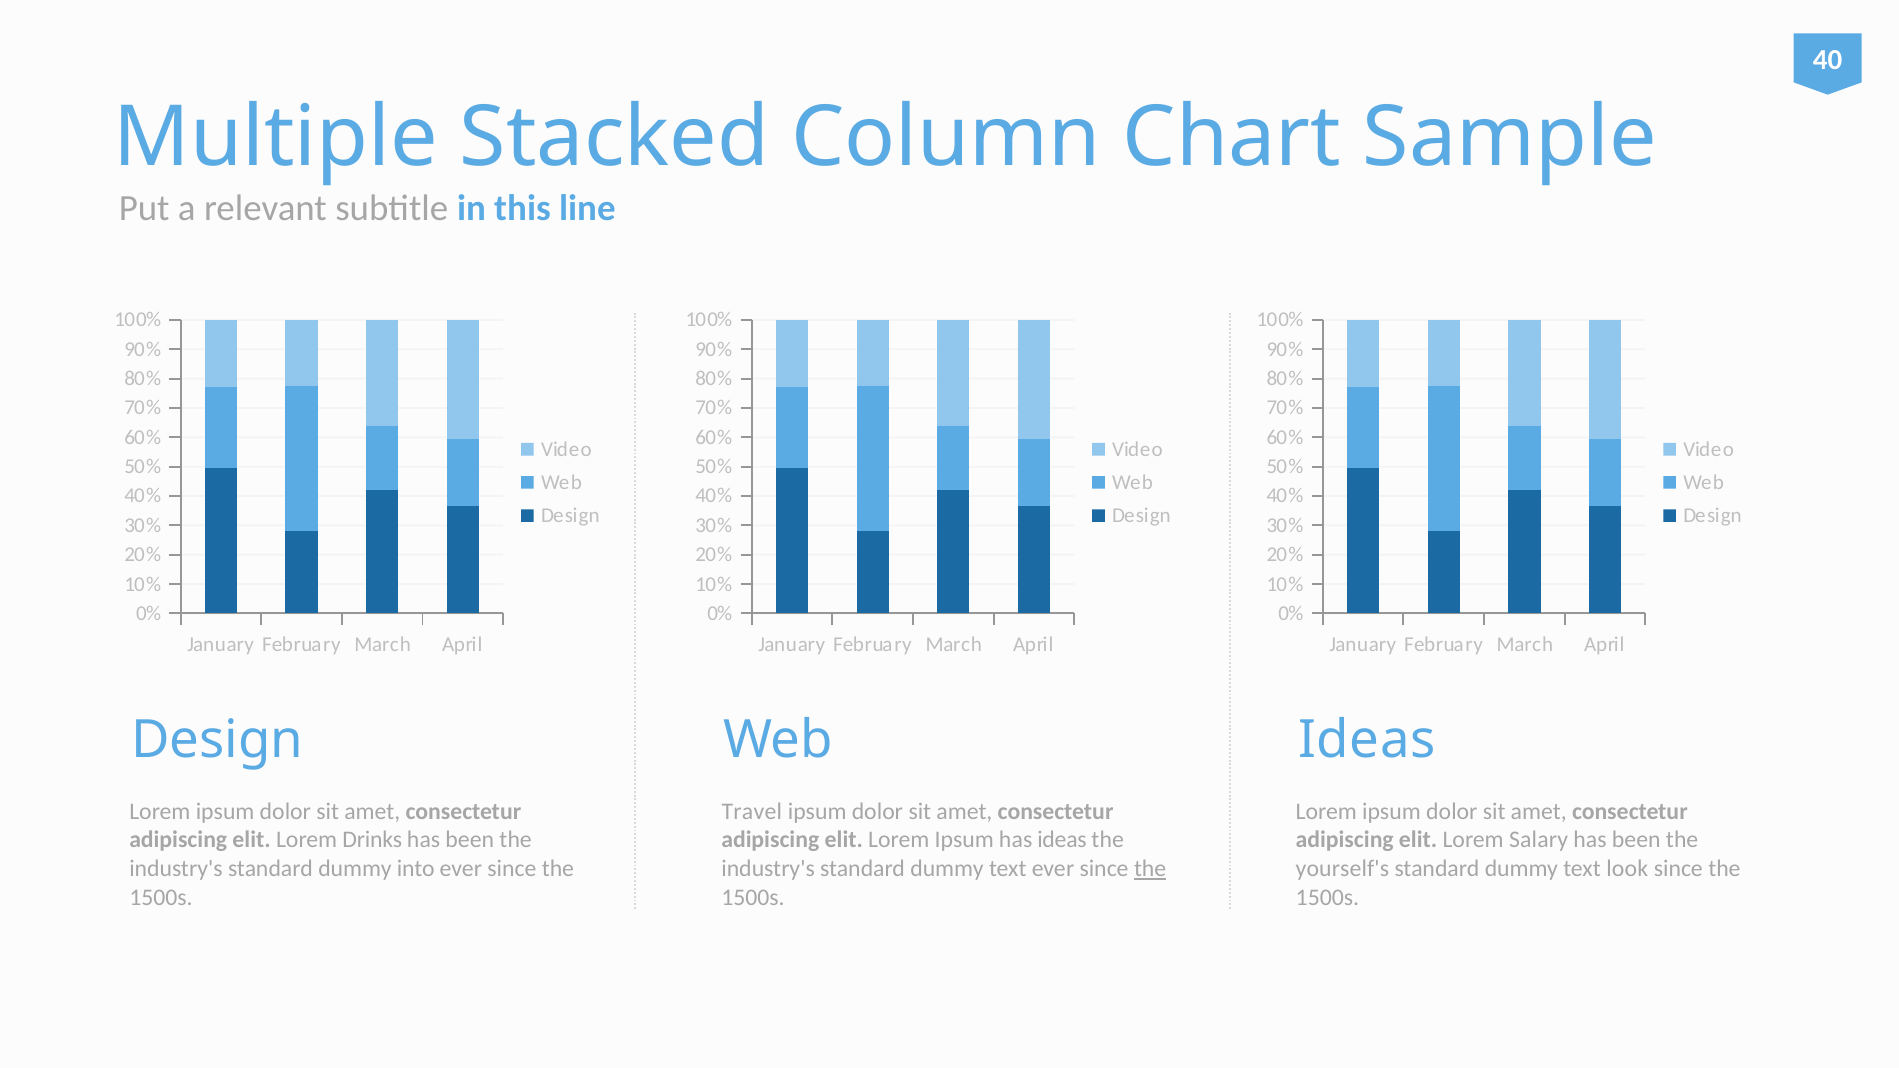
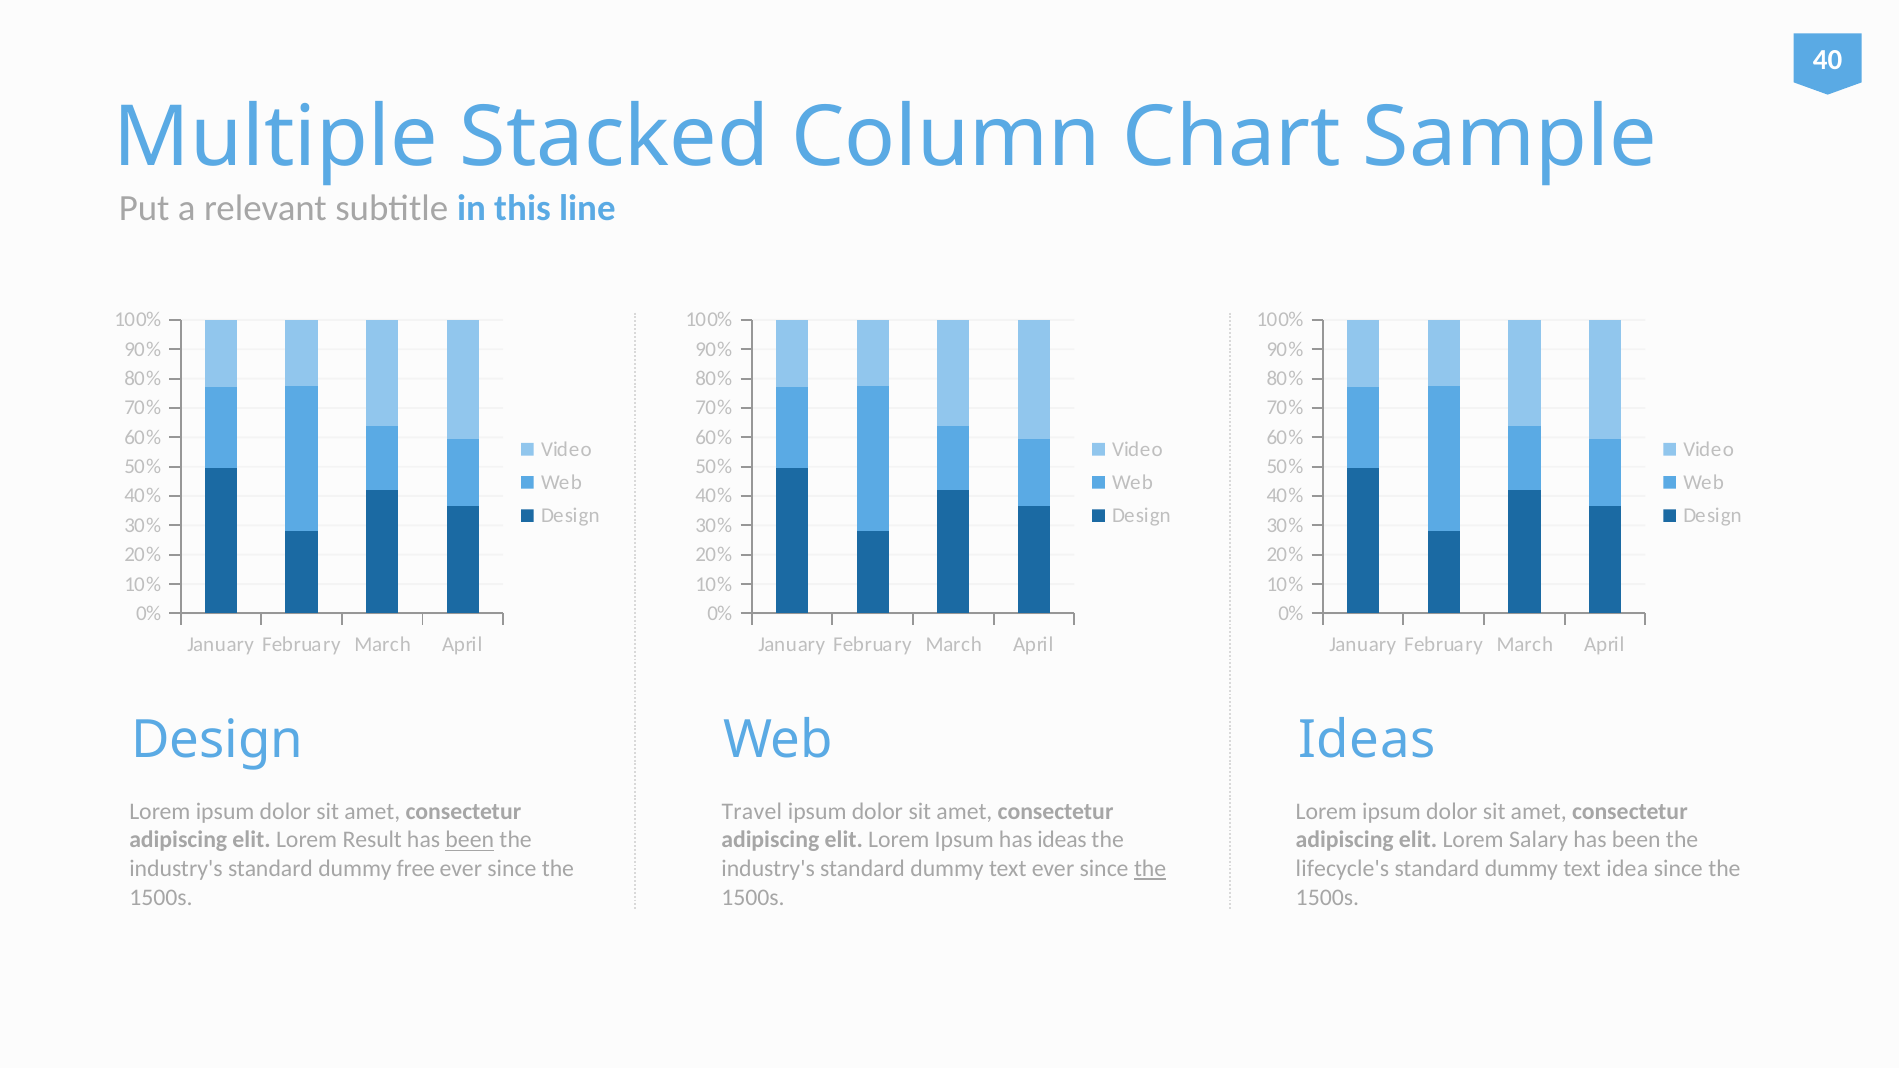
Drinks: Drinks -> Result
been at (470, 840) underline: none -> present
into: into -> free
yourself's: yourself's -> lifecycle's
look: look -> idea
